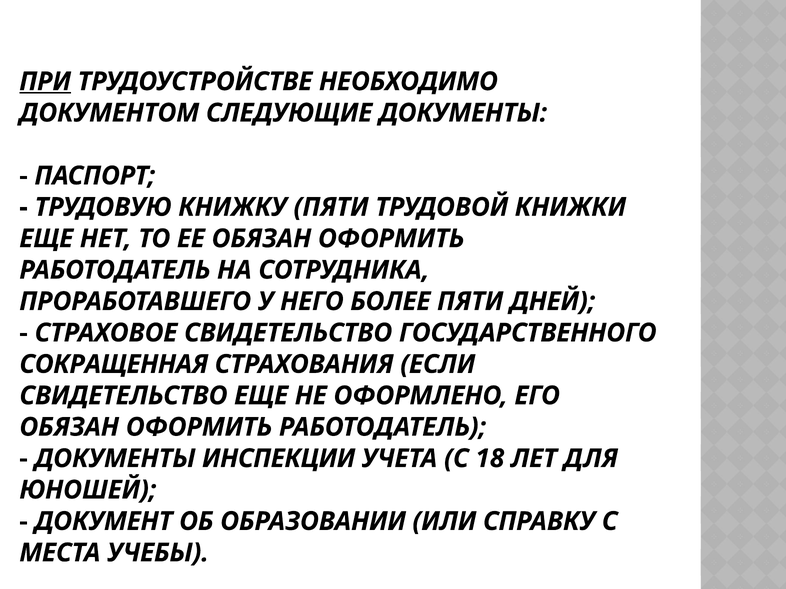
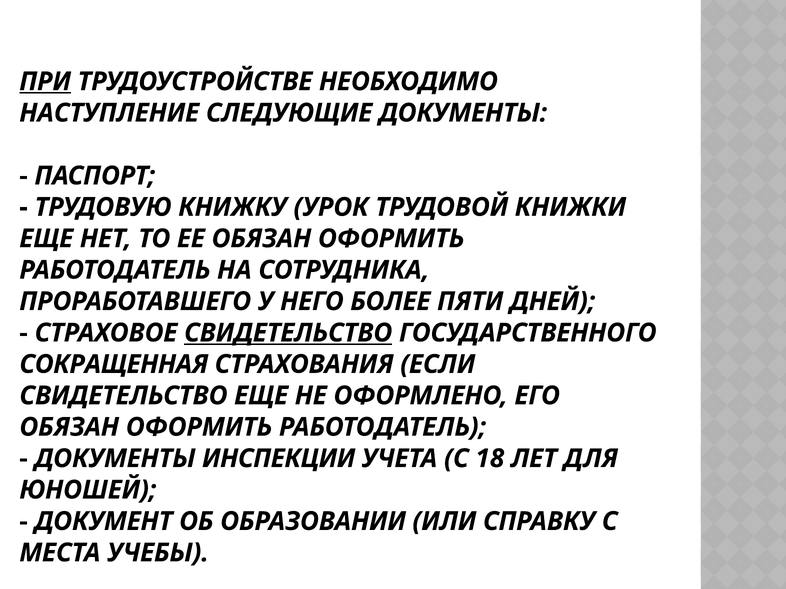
ДОКУМЕНТОМ: ДОКУМЕНТОМ -> НАСТУПЛЕНИЕ
КНИЖКУ ПЯТИ: ПЯТИ -> УРОК
СВИДЕТЕЛЬСТВО at (288, 333) underline: none -> present
